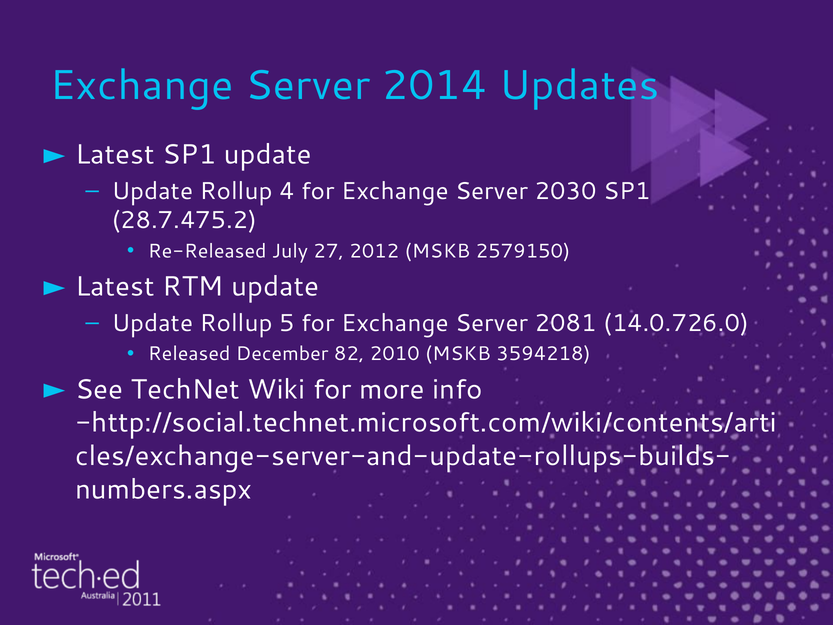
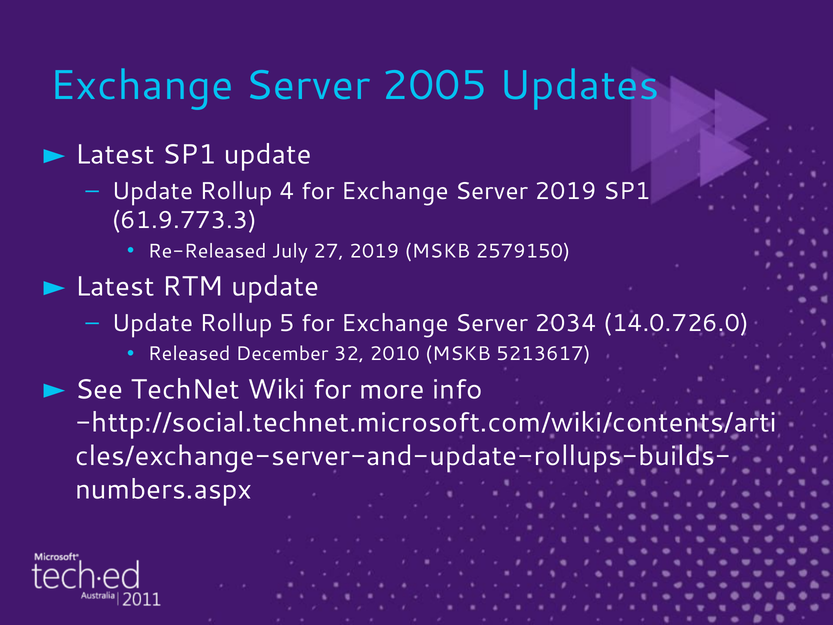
2014: 2014 -> 2005
Server 2030: 2030 -> 2019
28.7.475.2: 28.7.475.2 -> 61.9.773.3
27 2012: 2012 -> 2019
2081: 2081 -> 2034
82: 82 -> 32
3594218: 3594218 -> 5213617
